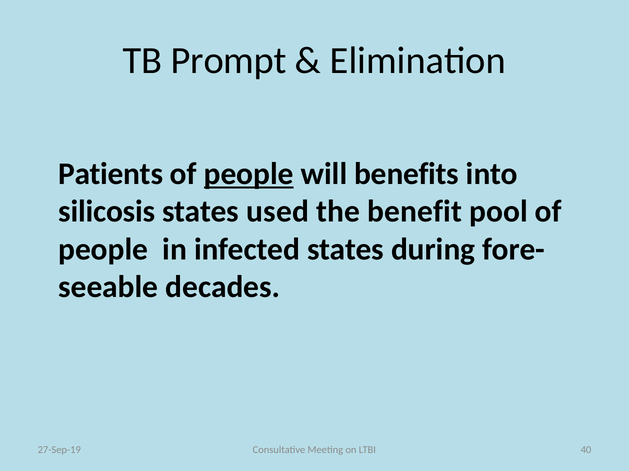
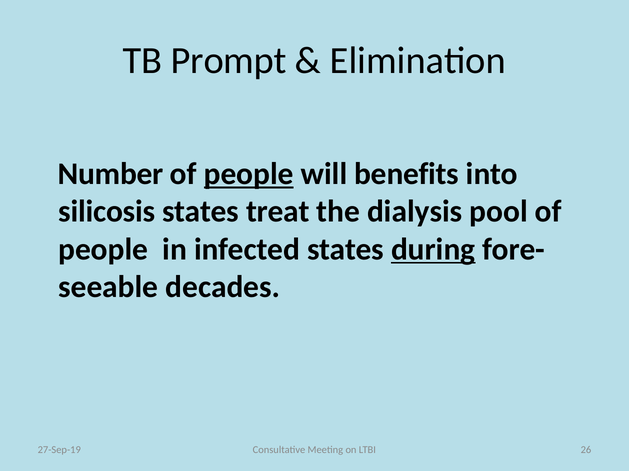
Patients: Patients -> Number
used: used -> treat
benefit: benefit -> dialysis
during underline: none -> present
40: 40 -> 26
